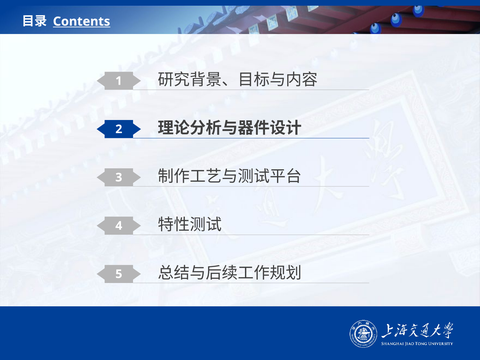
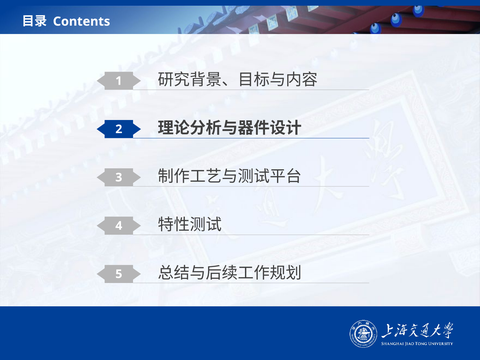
Contents underline: present -> none
